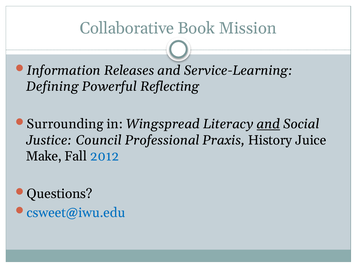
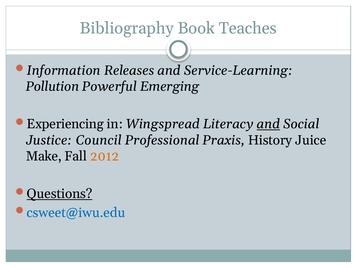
Collaborative: Collaborative -> Bibliography
Mission: Mission -> Teaches
Defining: Defining -> Pollution
Reflecting: Reflecting -> Emerging
Surrounding: Surrounding -> Experiencing
2012 colour: blue -> orange
Questions underline: none -> present
